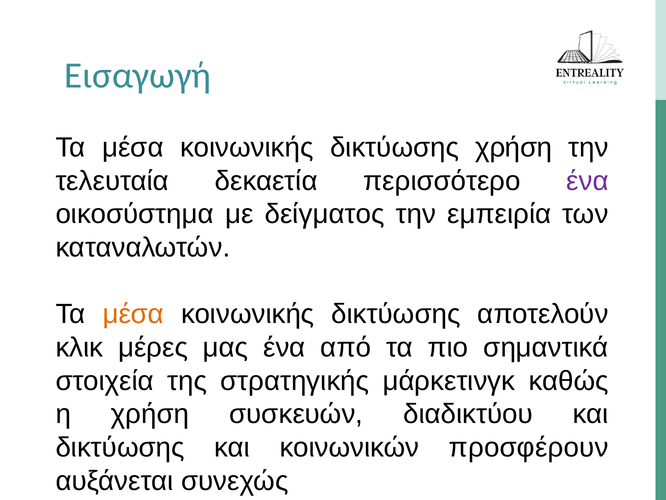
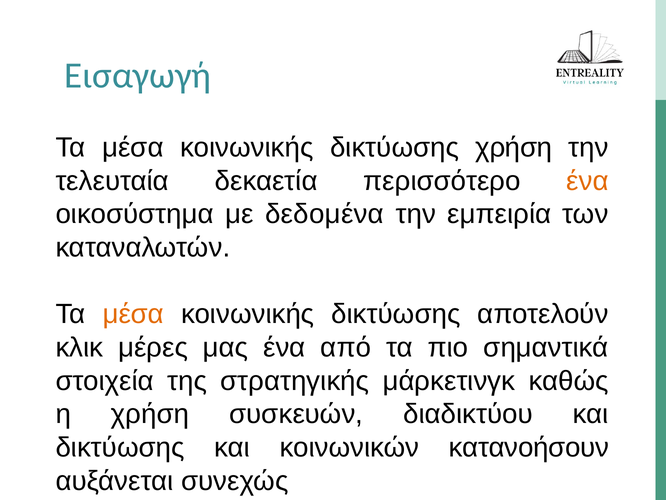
ένα at (587, 181) colour: purple -> orange
δείγματος: δείγματος -> δεδομένα
προσφέρουν: προσφέρουν -> κατανοήσουν
